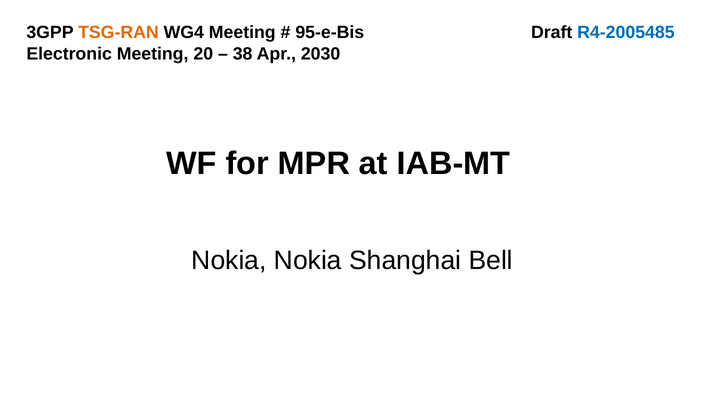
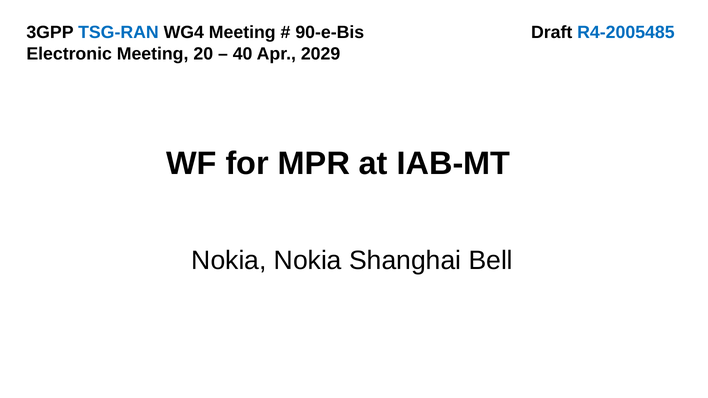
TSG-RAN colour: orange -> blue
95-e-Bis: 95-e-Bis -> 90-e-Bis
38: 38 -> 40
2030: 2030 -> 2029
